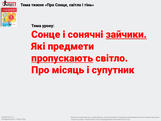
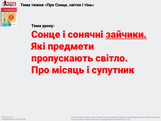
пропускають underline: present -> none
